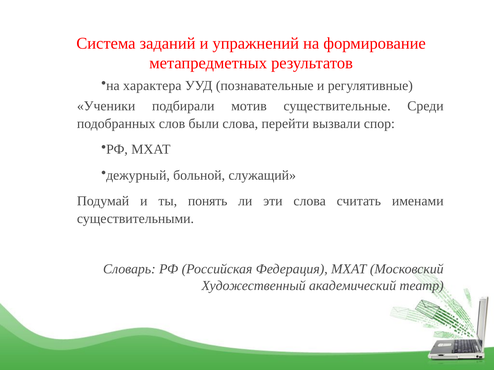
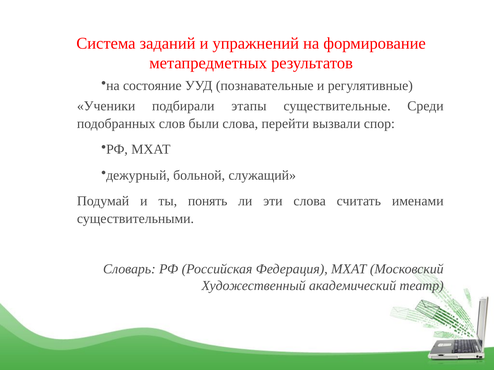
характера: характера -> состояние
мотив: мотив -> этапы
